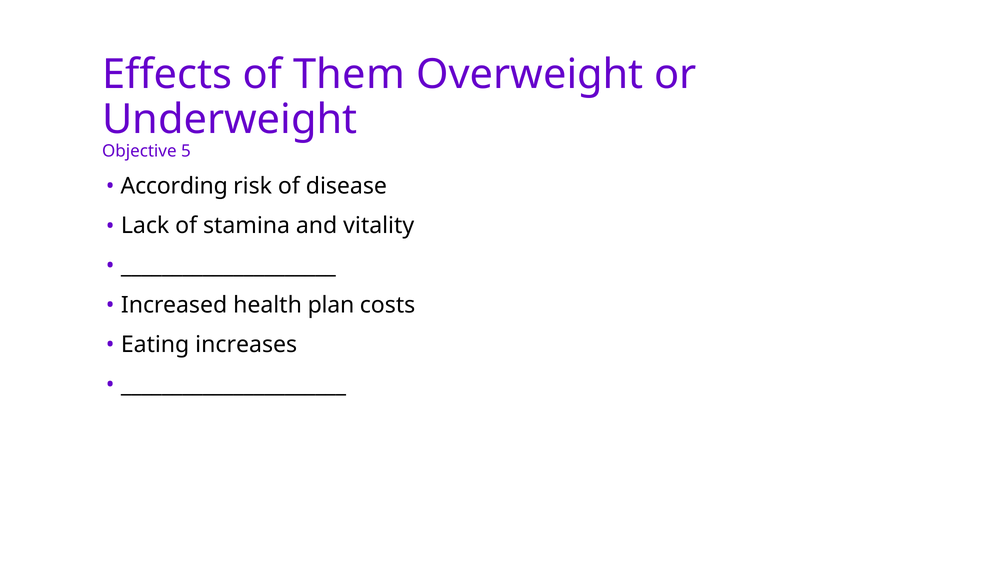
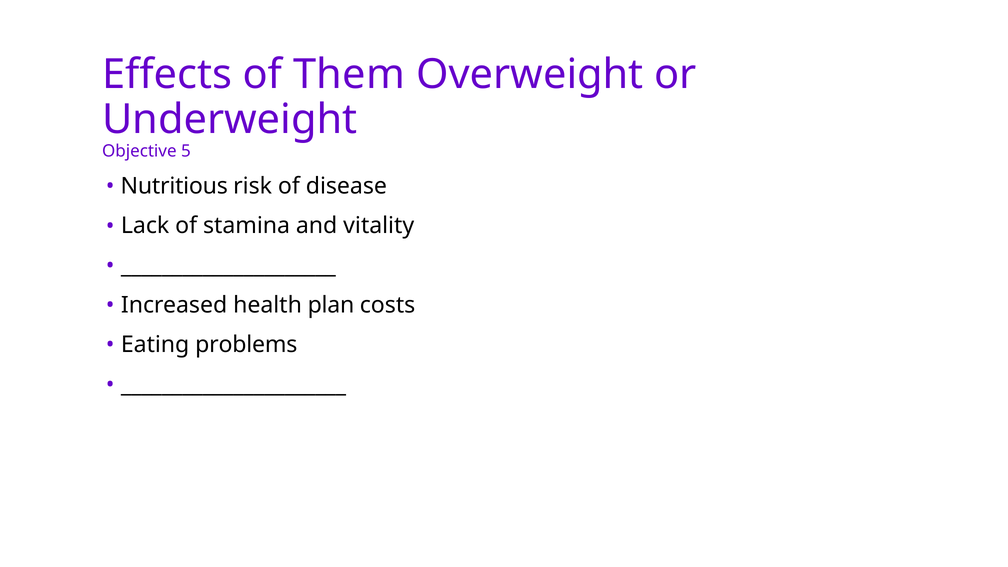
According: According -> Nutritious
increases: increases -> problems
